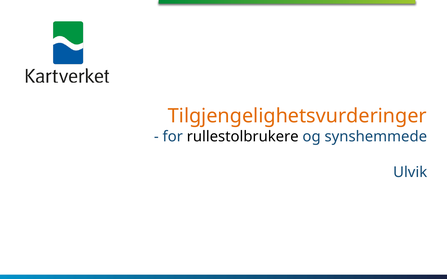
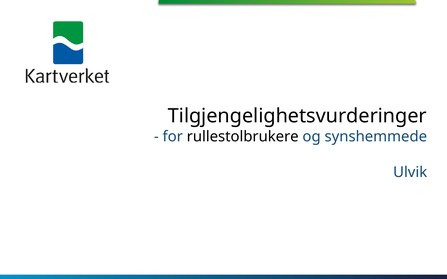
Tilgjengelighetsvurderinger colour: orange -> black
